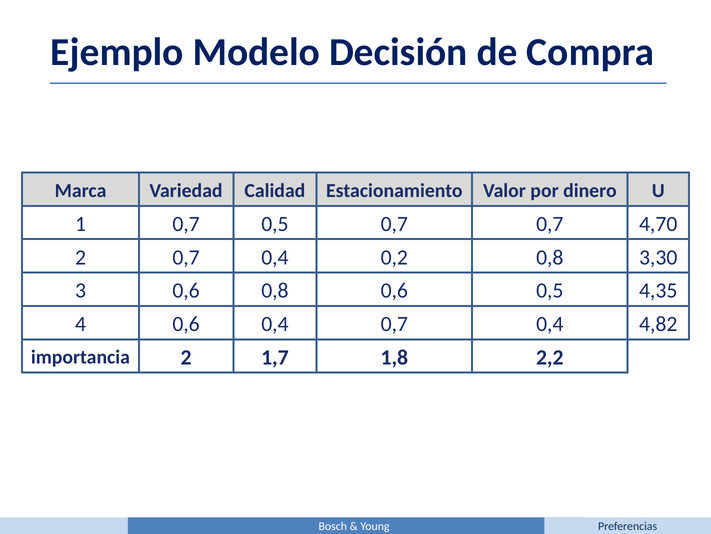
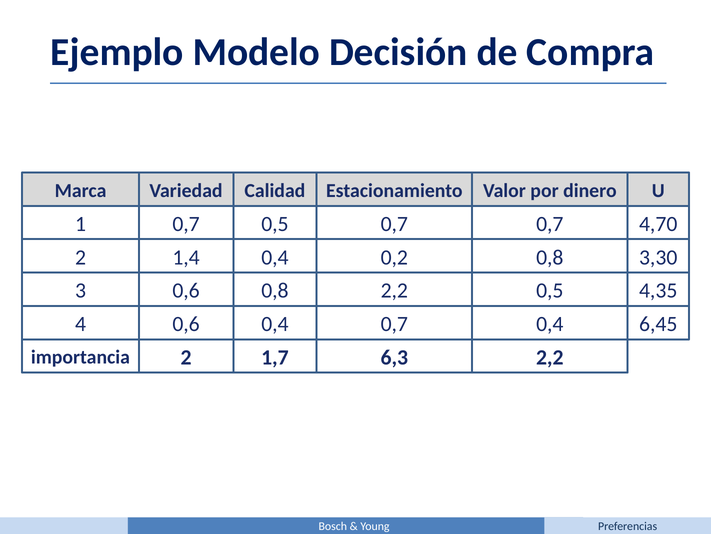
2 0,7: 0,7 -> 1,4
0,8 0,6: 0,6 -> 2,2
4,82: 4,82 -> 6,45
1,8: 1,8 -> 6,3
